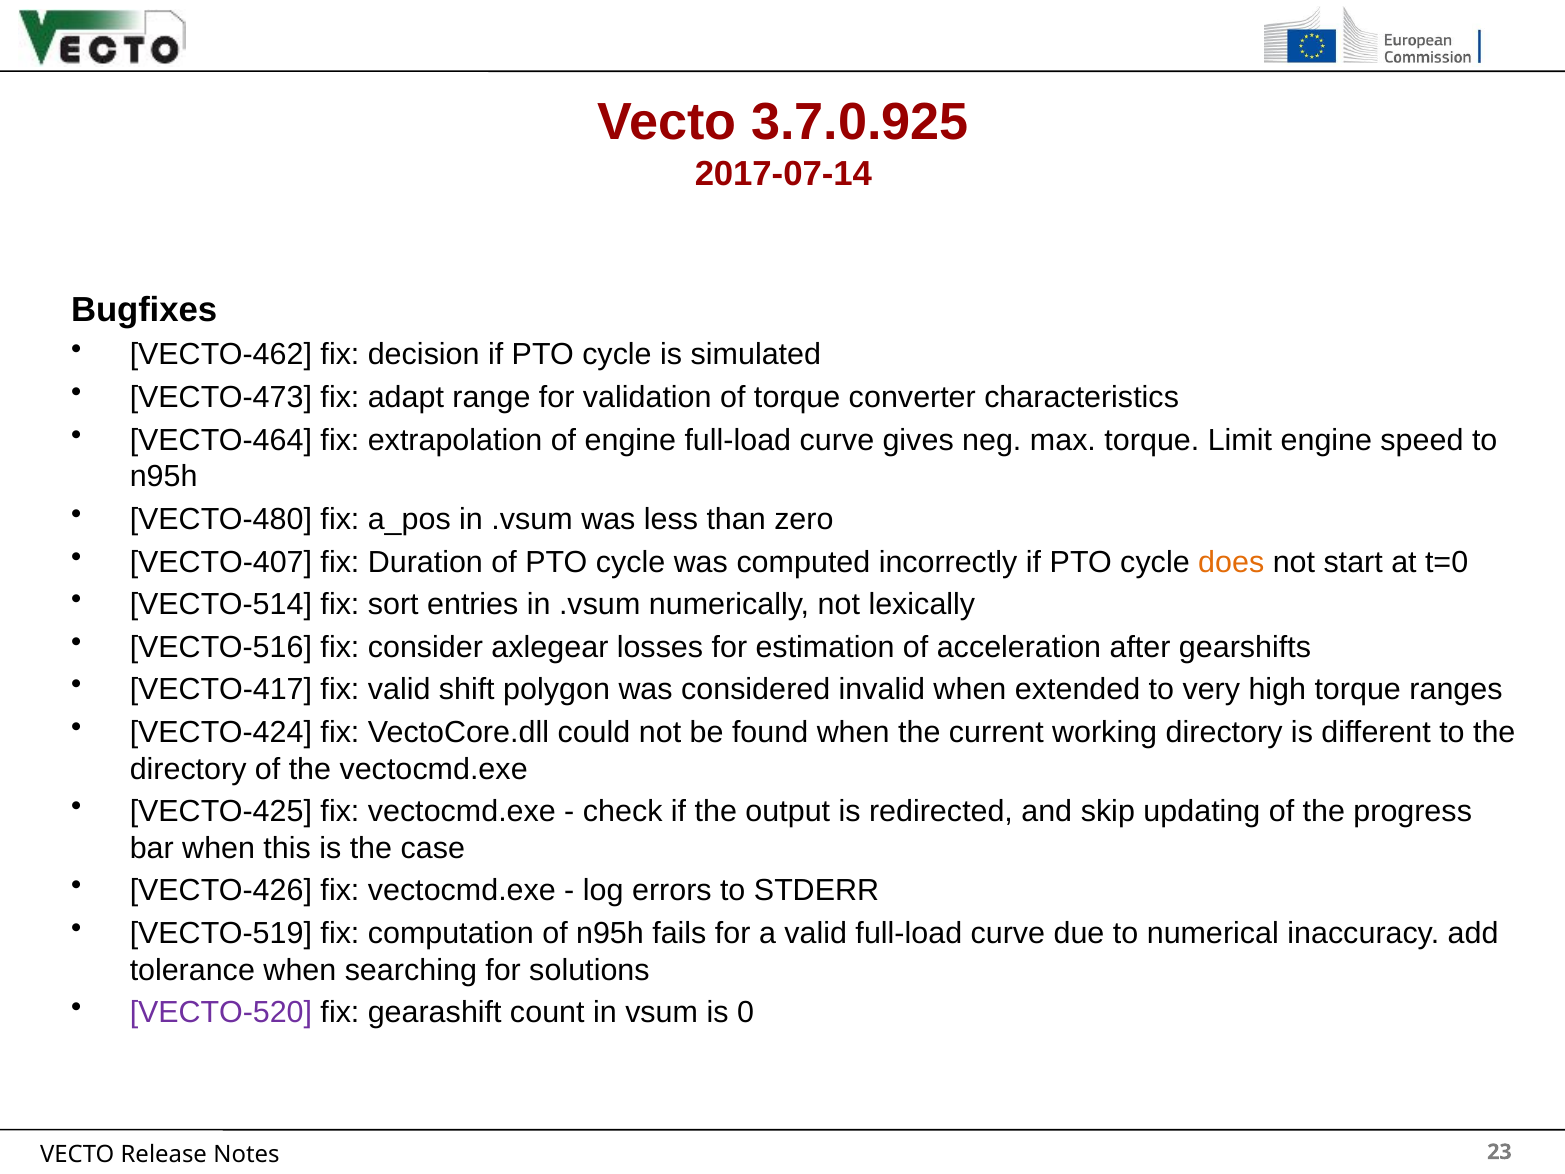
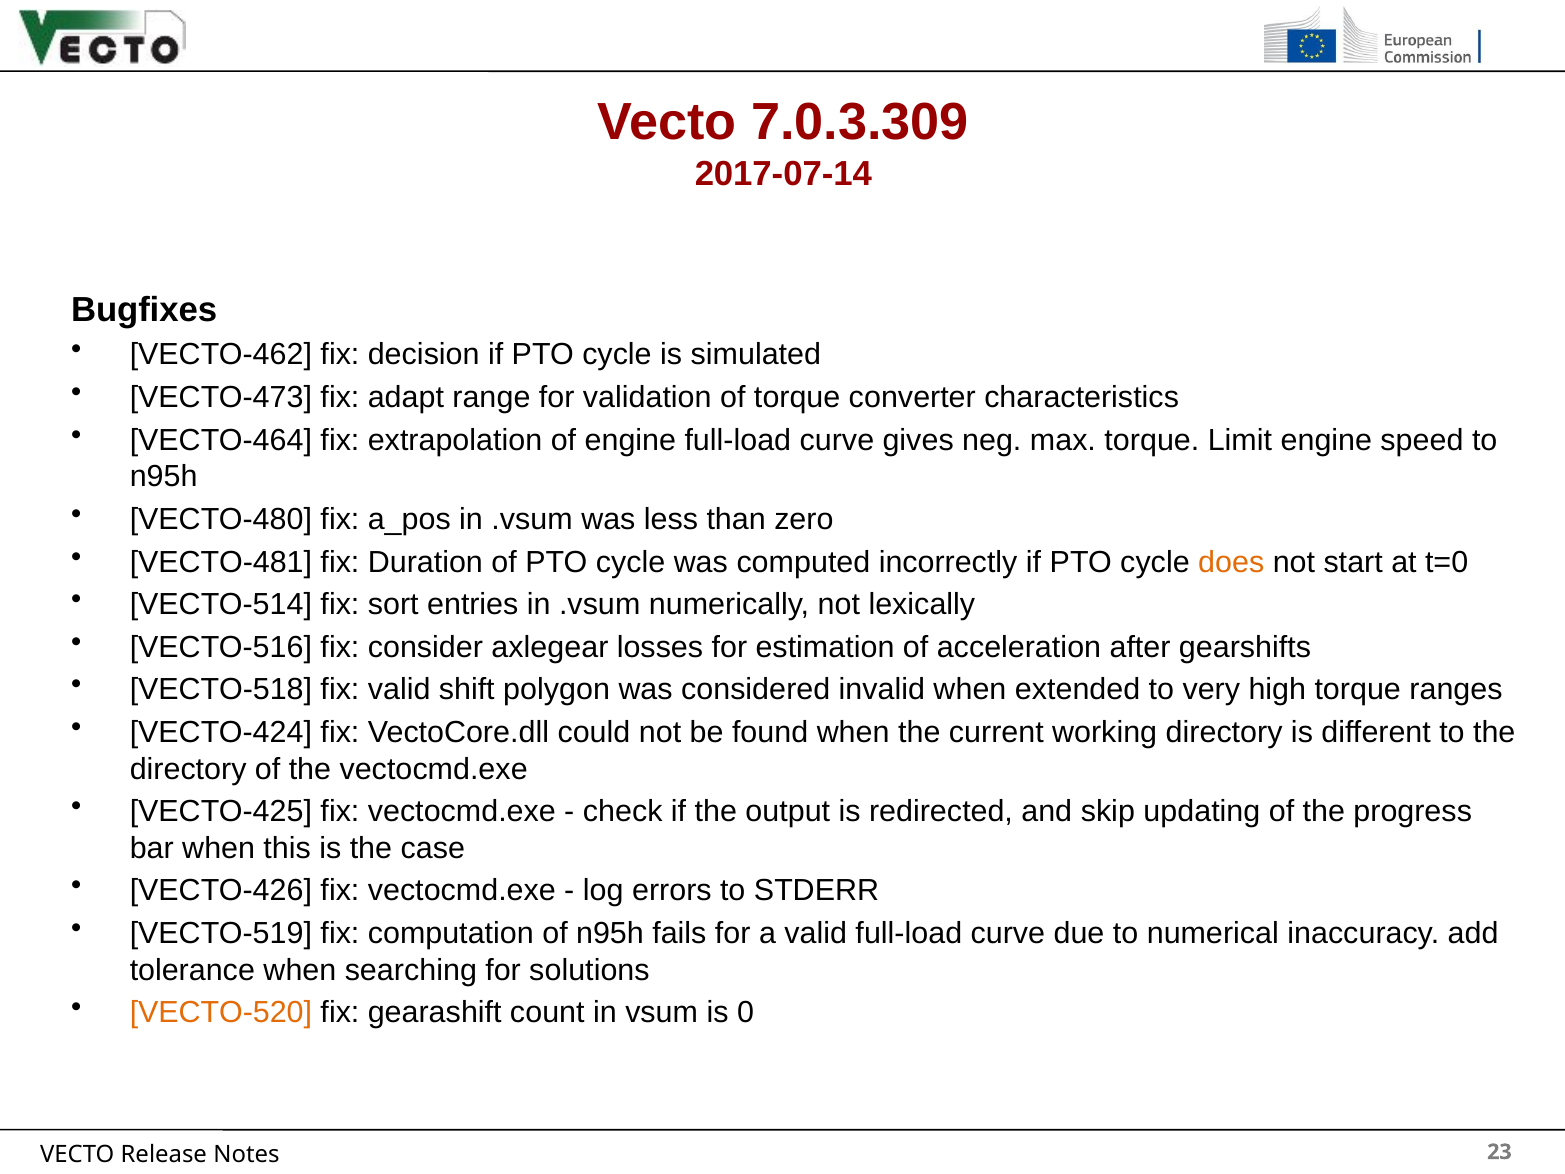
3.7.0.925: 3.7.0.925 -> 7.0.3.309
VECTO-407: VECTO-407 -> VECTO-481
VECTO-417: VECTO-417 -> VECTO-518
VECTO-520 colour: purple -> orange
